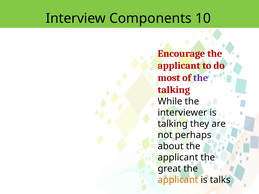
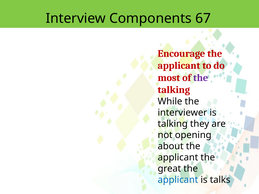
10: 10 -> 67
perhaps: perhaps -> opening
applicant at (178, 180) colour: orange -> blue
